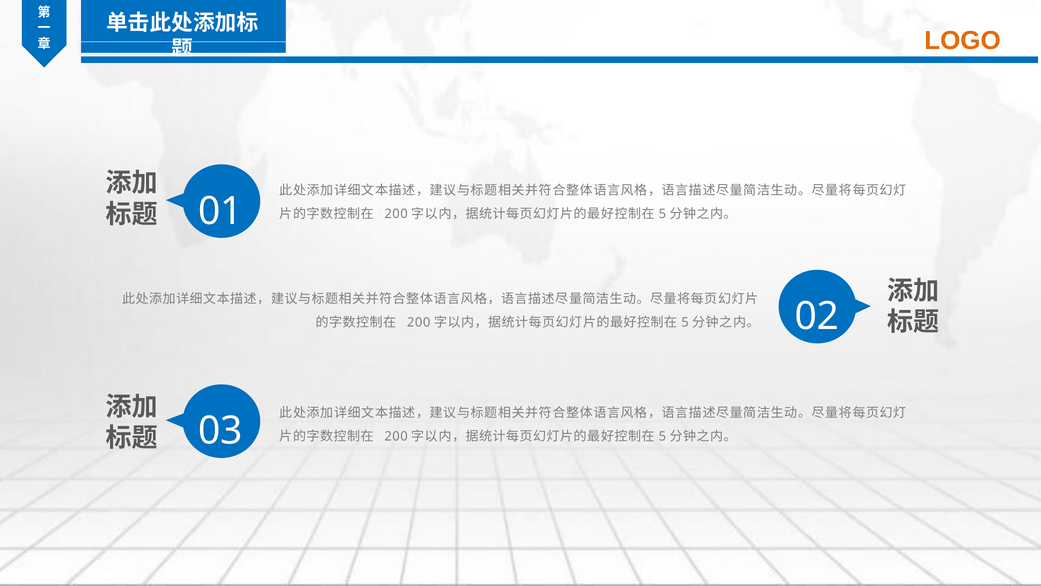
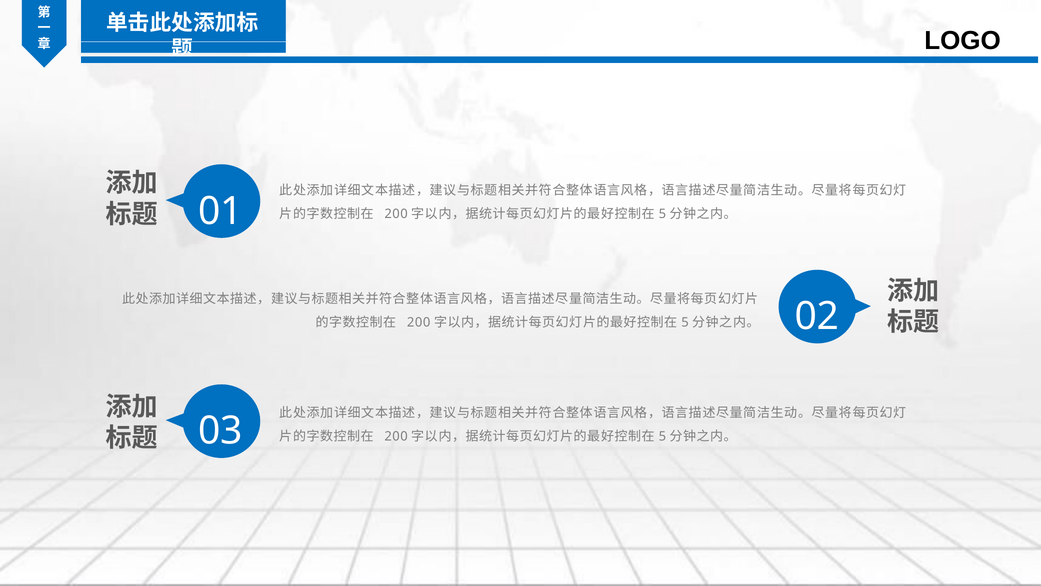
LOGO colour: orange -> black
